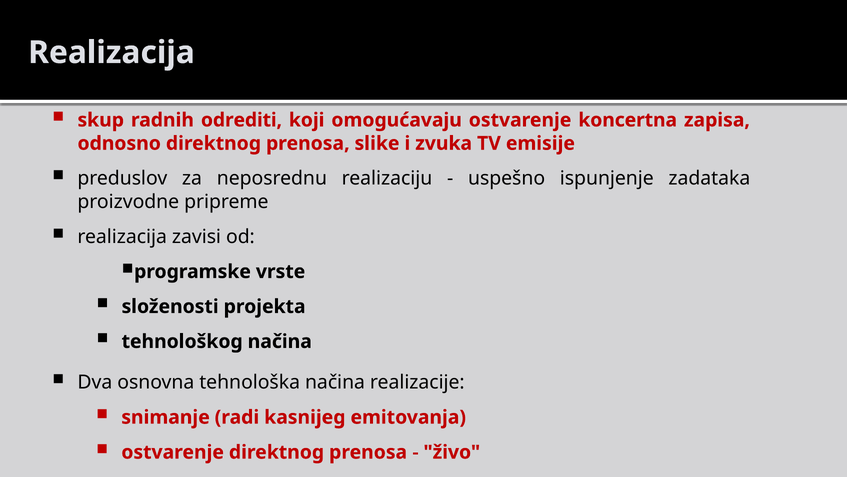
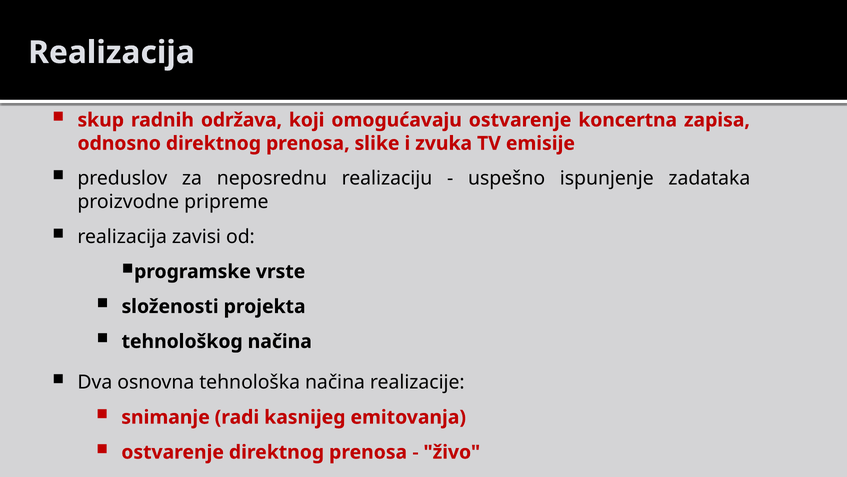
odrediti: odrediti -> održava
